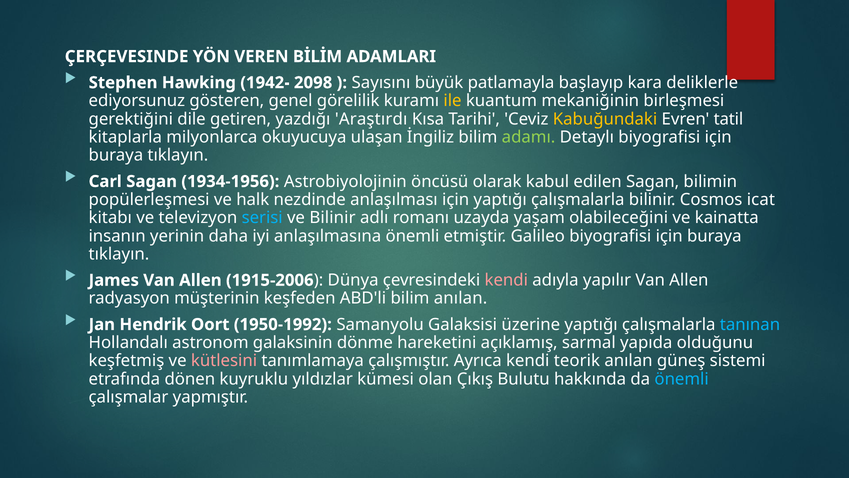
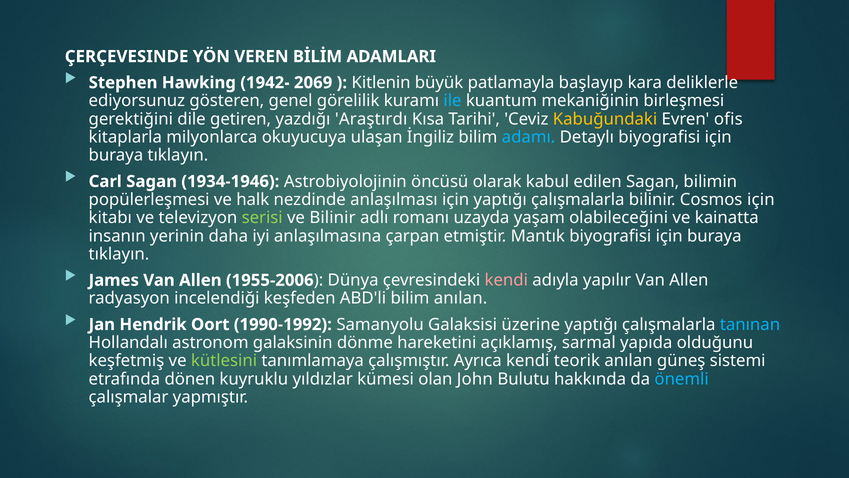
2098: 2098 -> 2069
Sayısını: Sayısını -> Kitlenin
ile colour: yellow -> light blue
tatil: tatil -> ofis
adamı colour: light green -> light blue
1934-1956: 1934-1956 -> 1934-1946
Cosmos icat: icat -> için
serisi colour: light blue -> light green
anlaşılmasına önemli: önemli -> çarpan
Galileo: Galileo -> Mantık
1915-2006: 1915-2006 -> 1955-2006
müşterinin: müşterinin -> incelendiği
1950-1992: 1950-1992 -> 1990-1992
kütlesini colour: pink -> light green
Çıkış: Çıkış -> John
